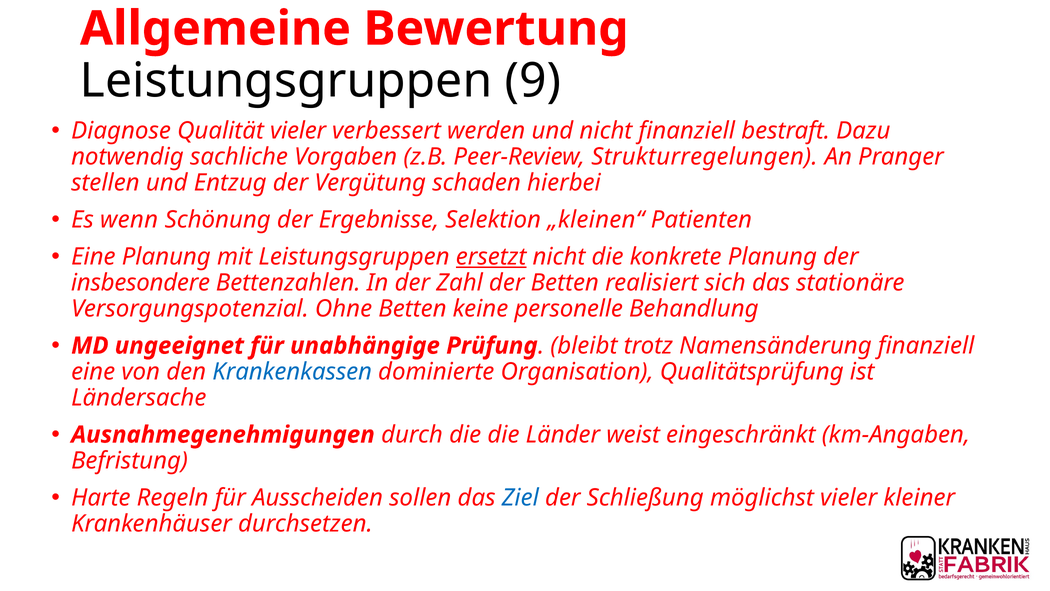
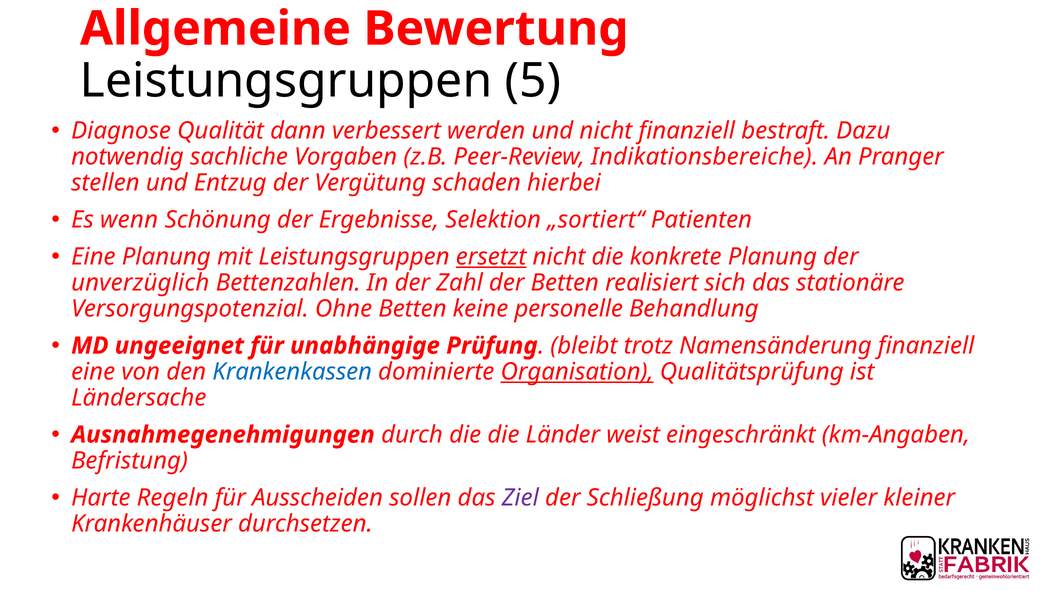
9: 9 -> 5
Qualität vieler: vieler -> dann
Strukturregelungen: Strukturregelungen -> Indikationsbereiche
„kleinen“: „kleinen“ -> „sortiert“
insbesondere: insbesondere -> unverzüglich
Organisation underline: none -> present
Ziel colour: blue -> purple
